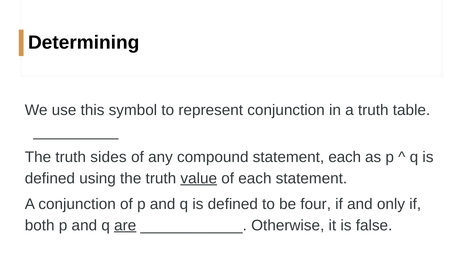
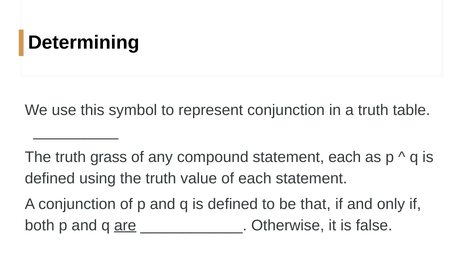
sides: sides -> grass
value underline: present -> none
four: four -> that
